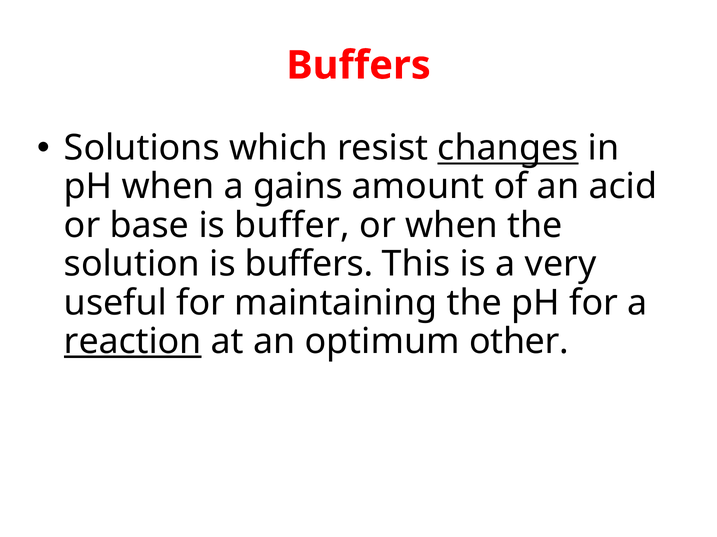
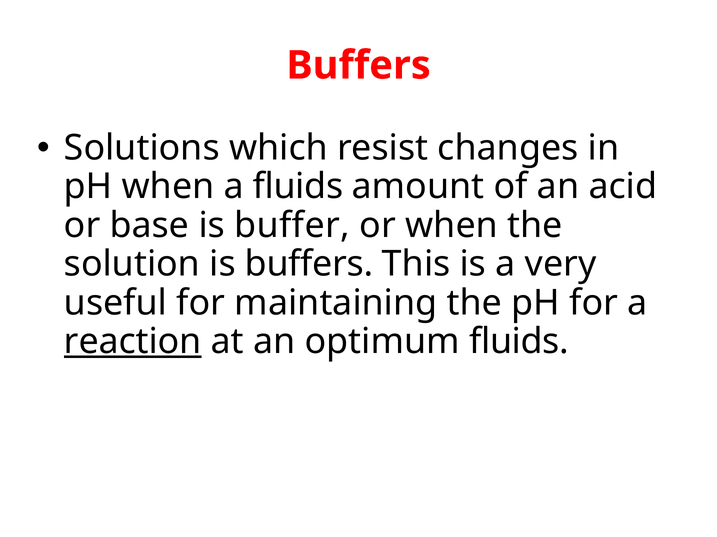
changes underline: present -> none
a gains: gains -> fluids
optimum other: other -> fluids
